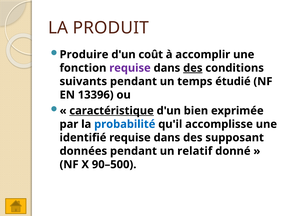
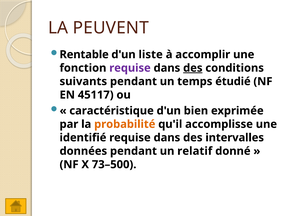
PRODUIT: PRODUIT -> PEUVENT
Produire: Produire -> Rentable
coût: coût -> liste
13396: 13396 -> 45117
caractéristique underline: present -> none
probabilité colour: blue -> orange
supposant: supposant -> intervalles
90–500: 90–500 -> 73–500
